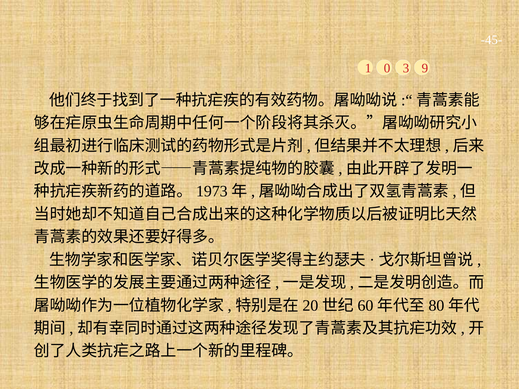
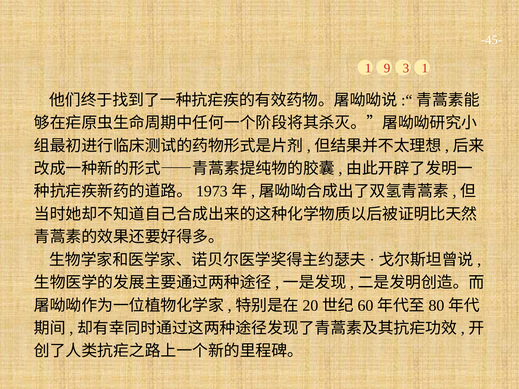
0: 0 -> 9
3 9: 9 -> 1
